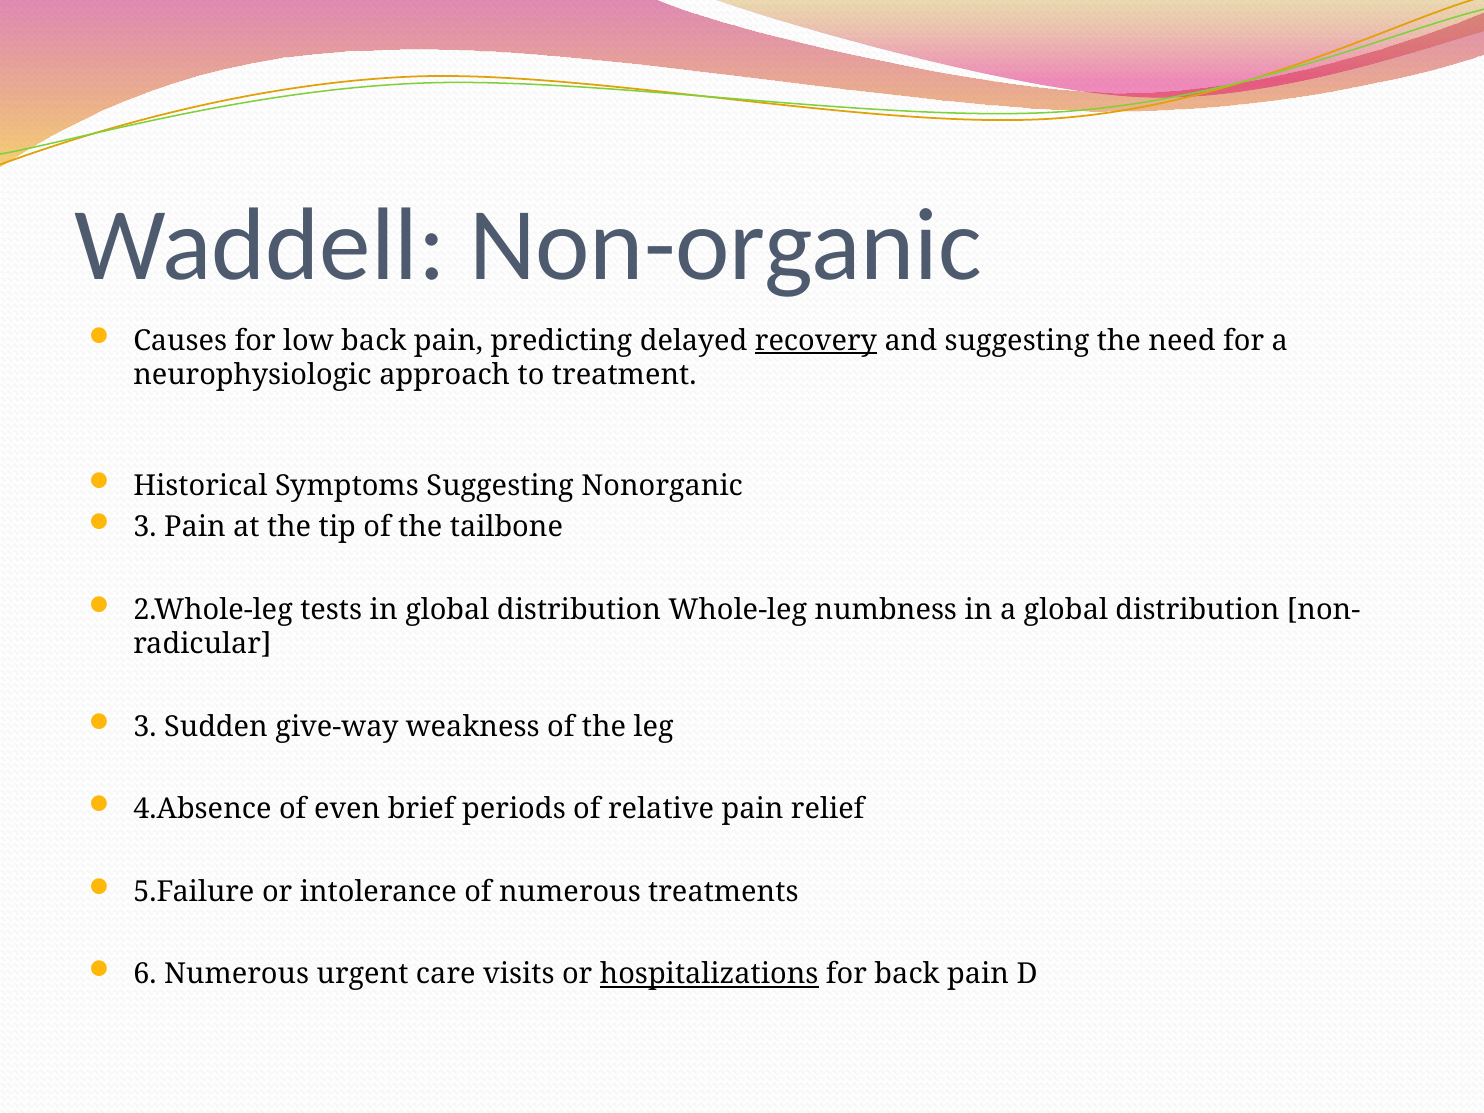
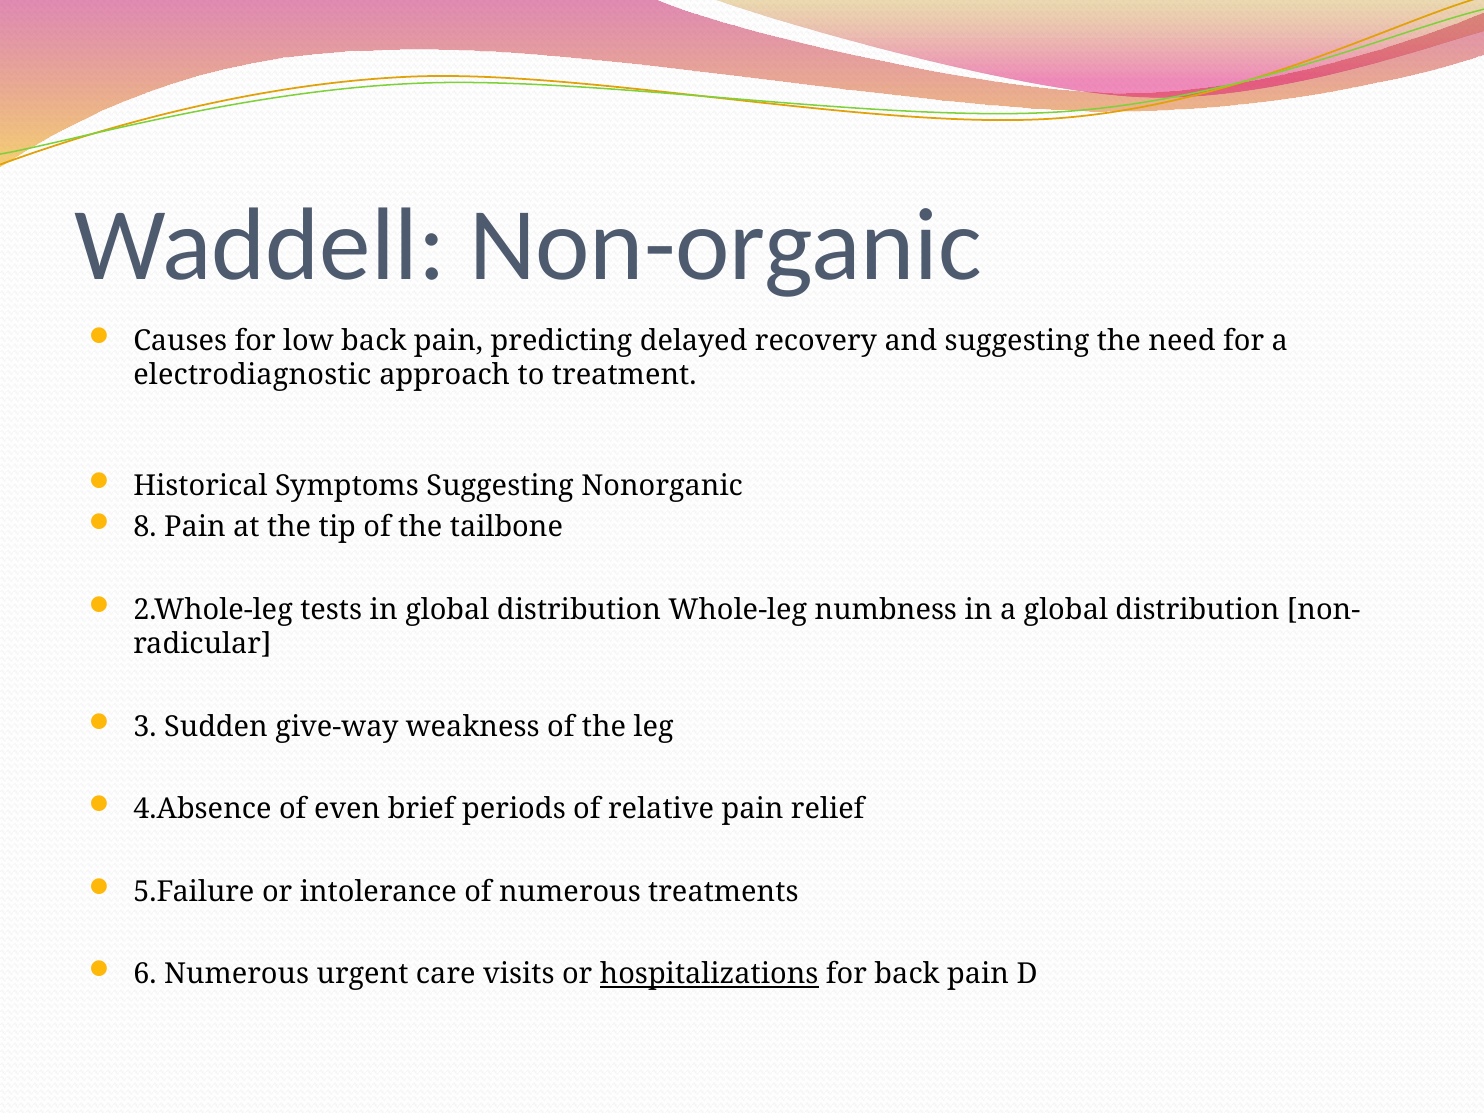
recovery underline: present -> none
neurophysiologic: neurophysiologic -> electrodiagnostic
3 at (145, 527): 3 -> 8
